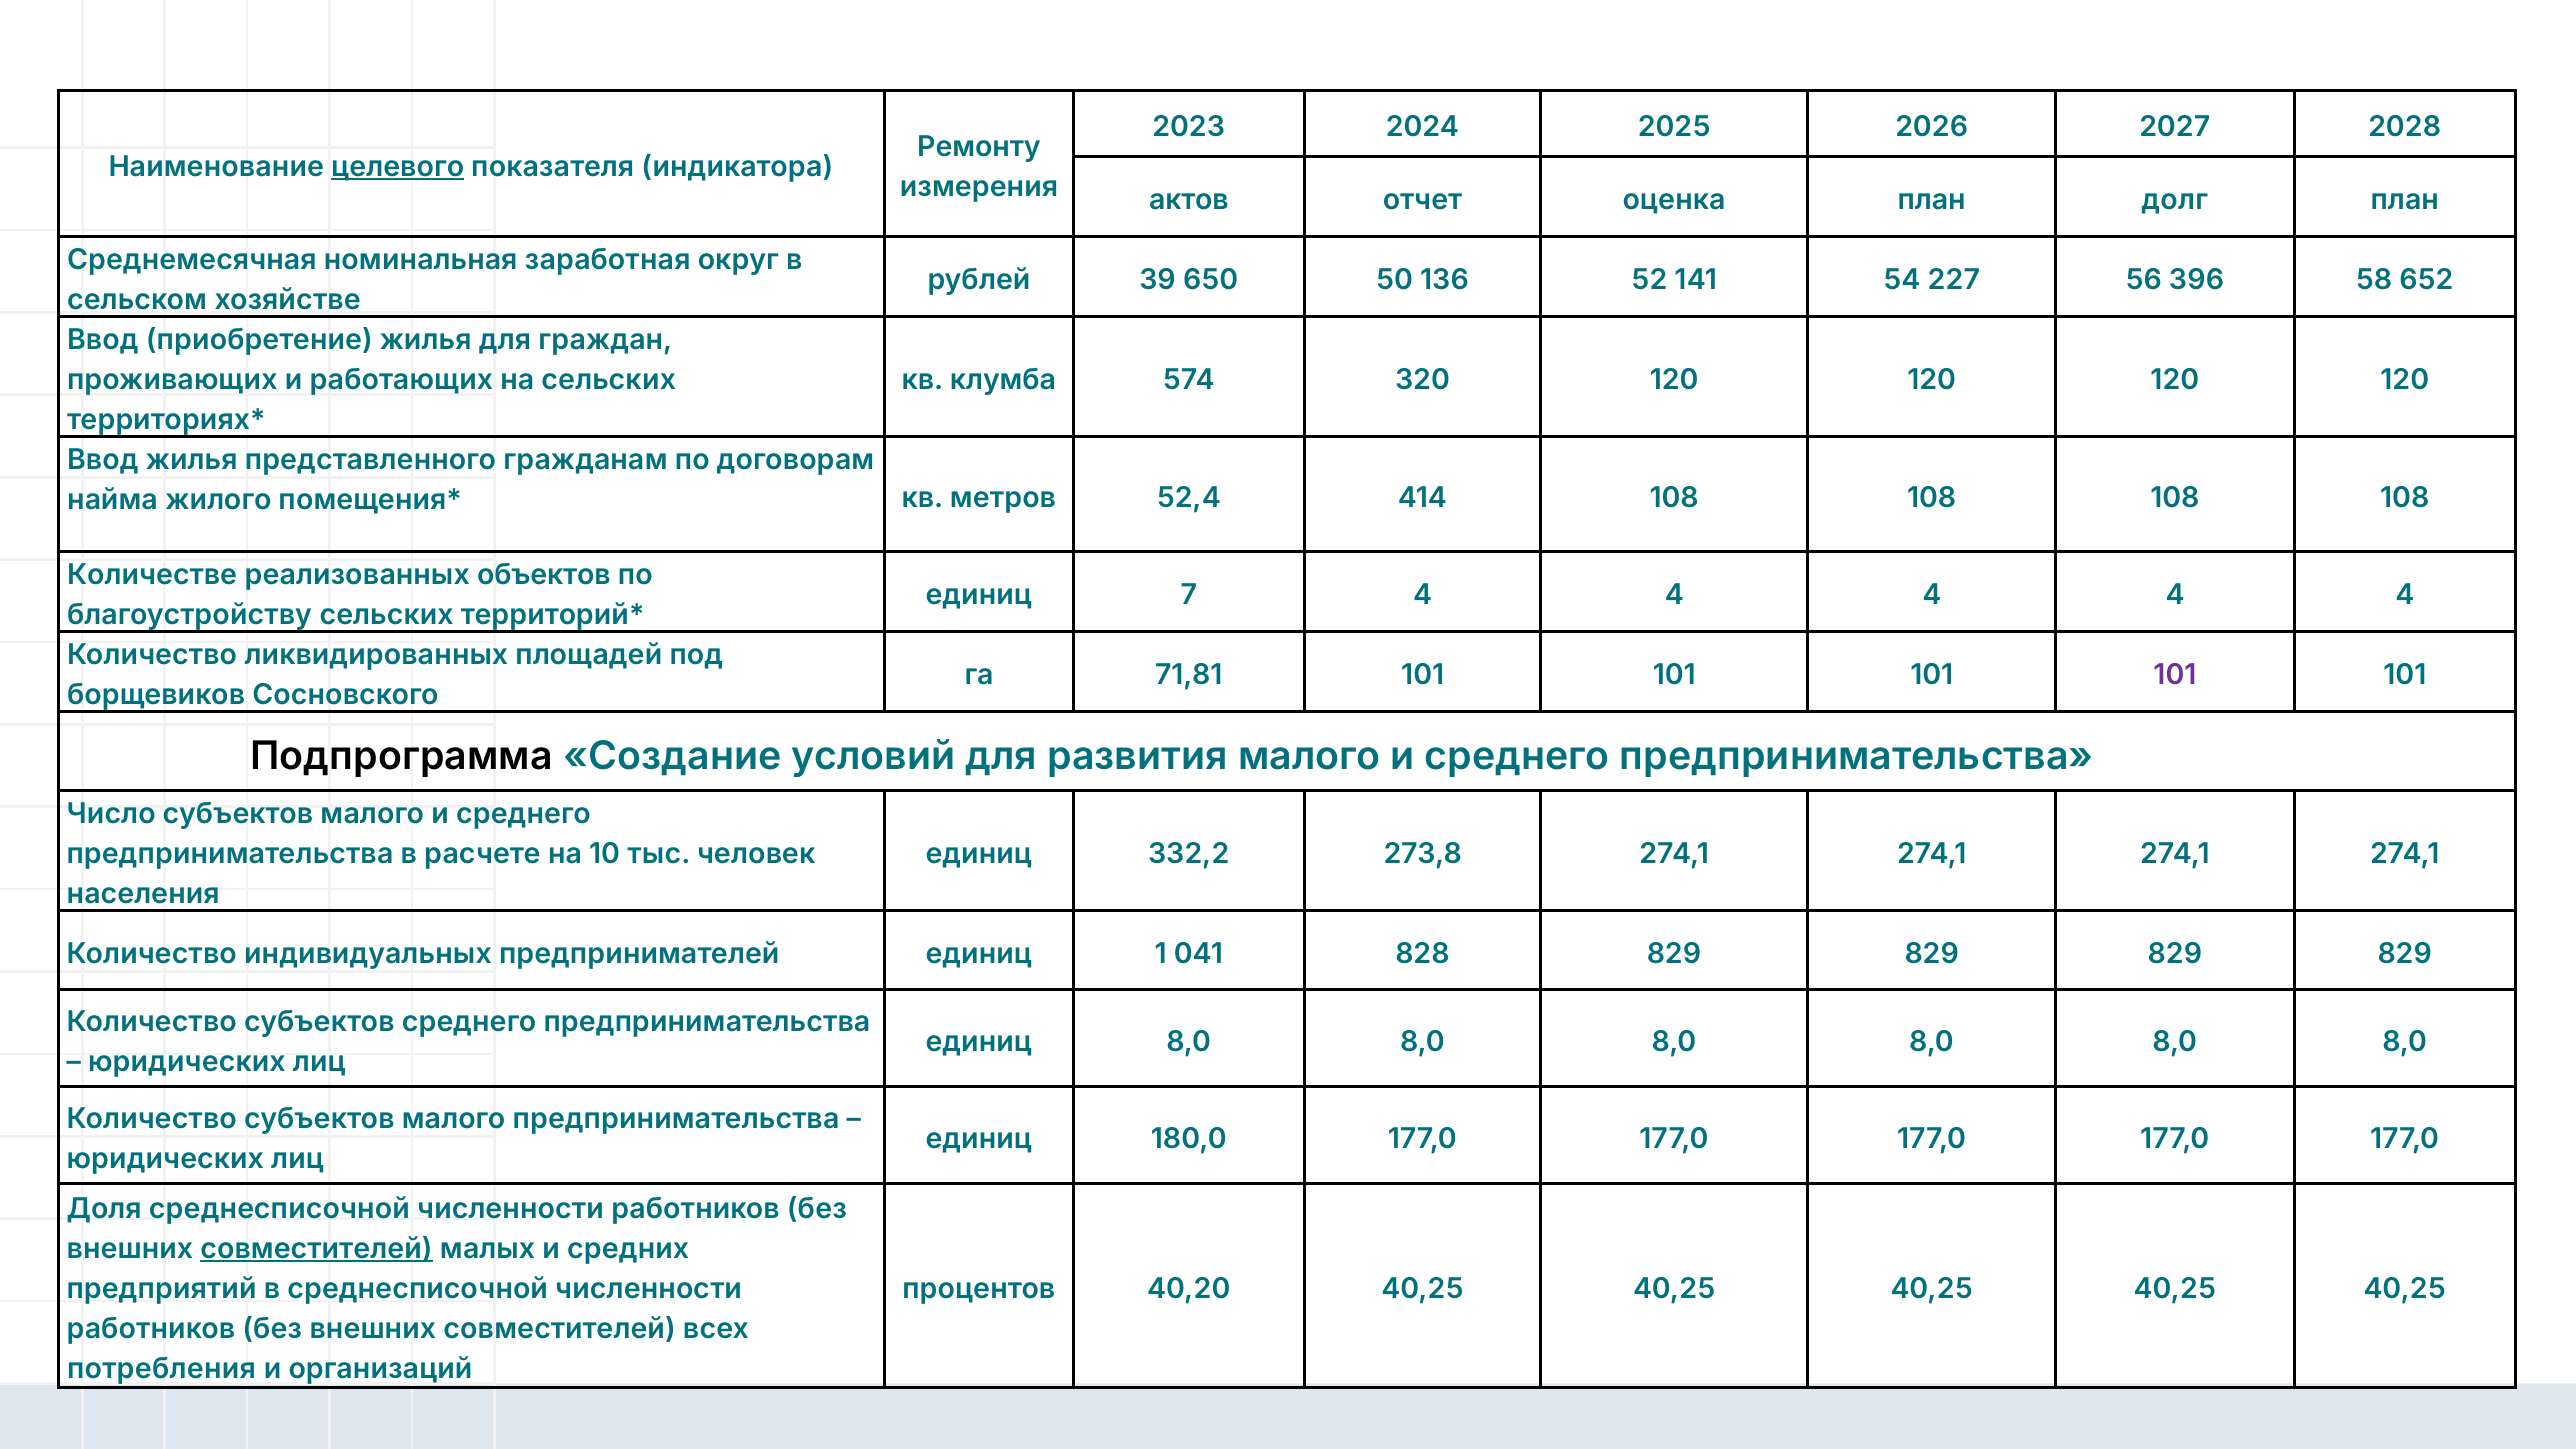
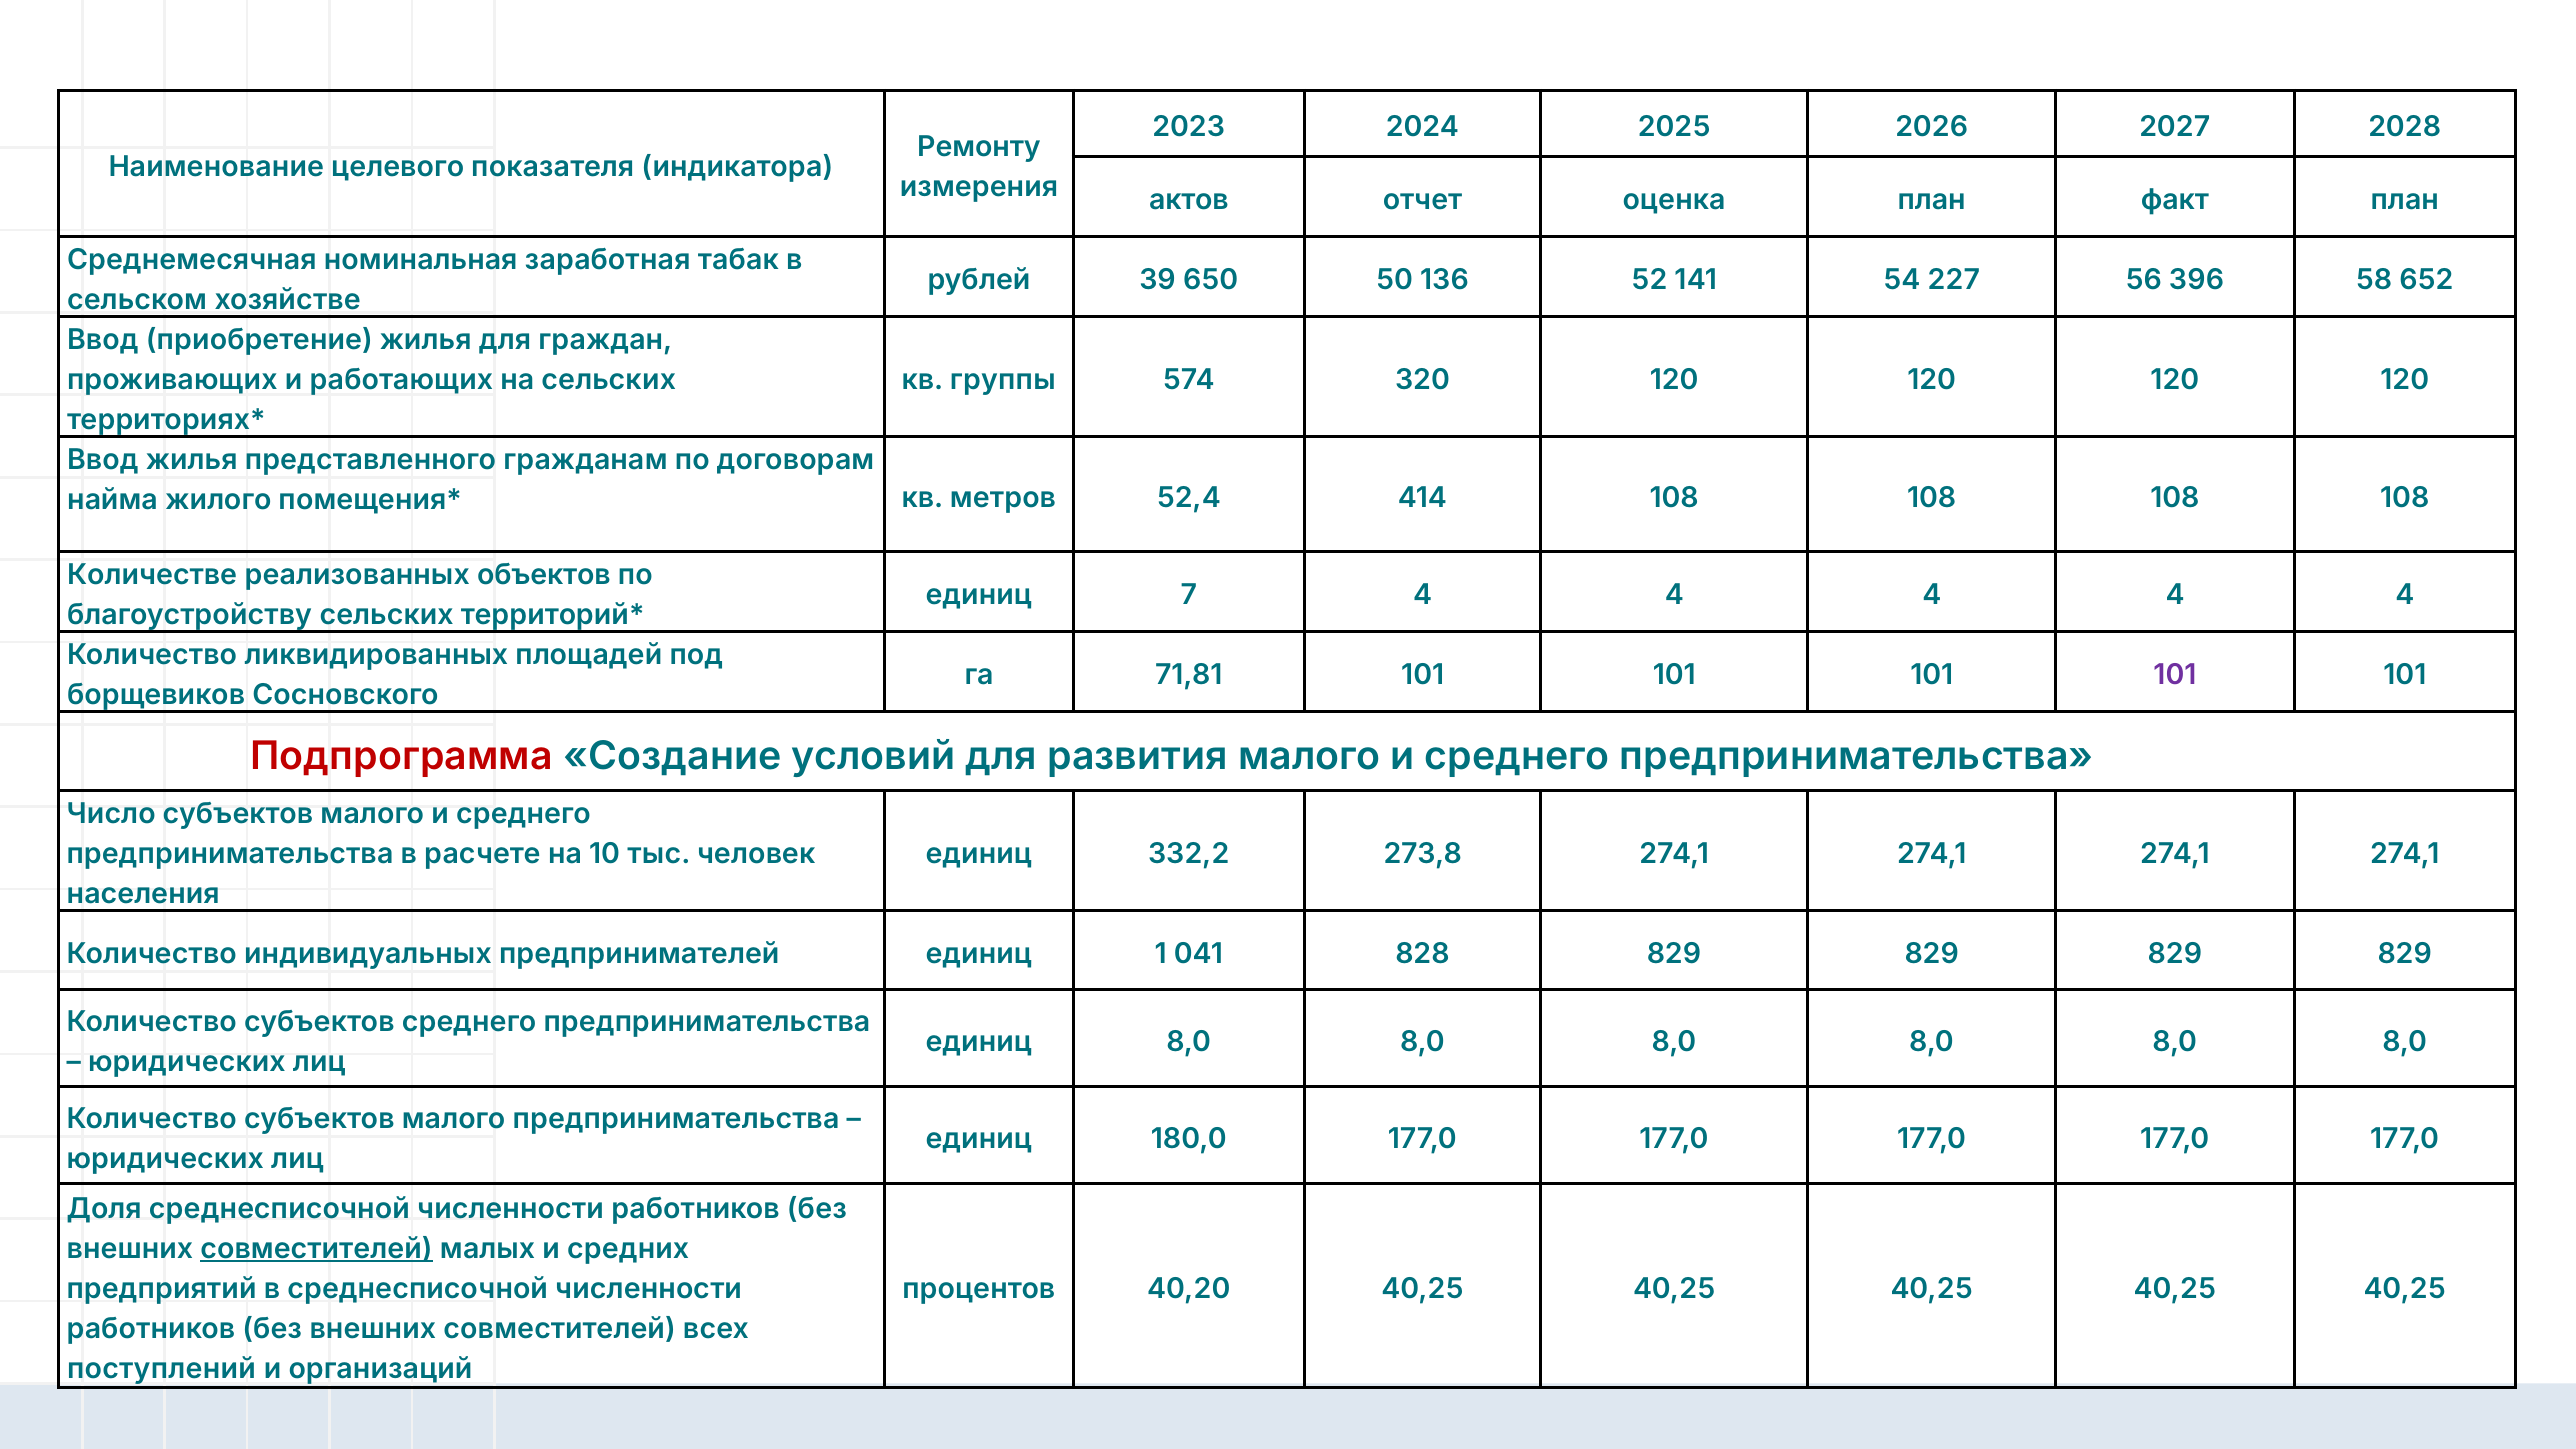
целевого underline: present -> none
долг: долг -> факт
округ: округ -> табак
клумба: клумба -> группы
Подпрограмма colour: black -> red
потребления: потребления -> поступлений
